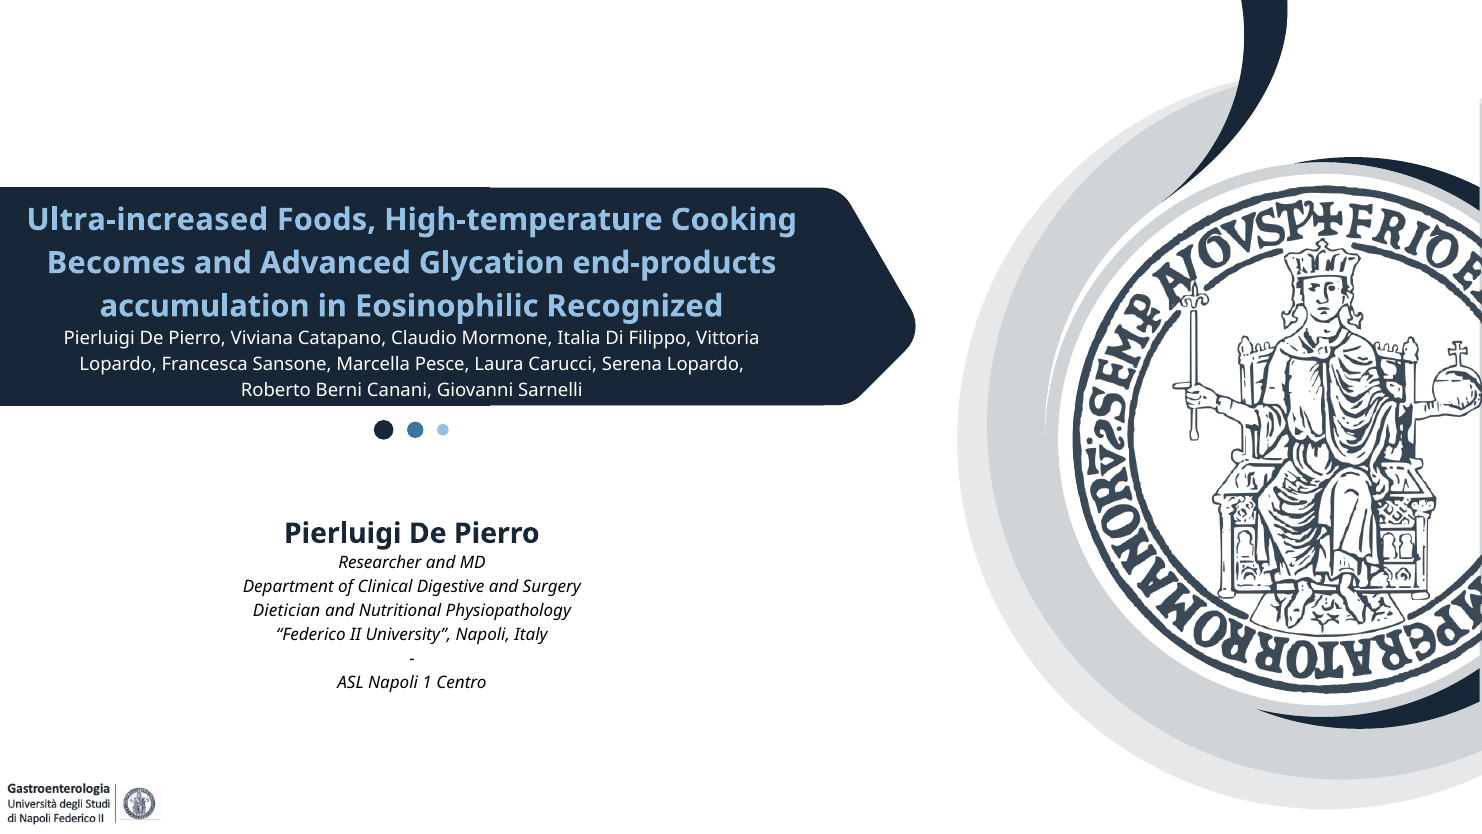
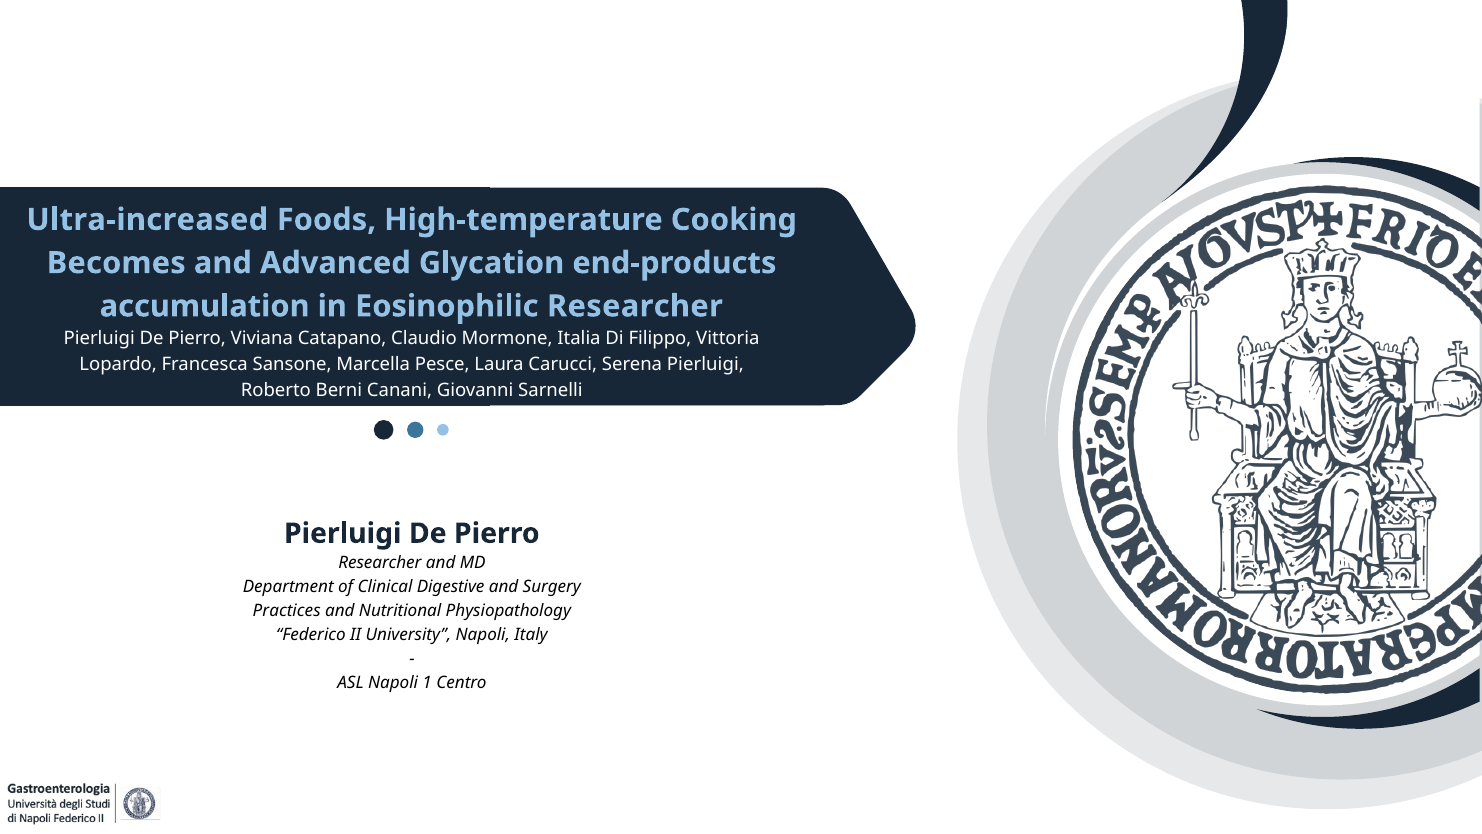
Eosinophilic Recognized: Recognized -> Researcher
Serena Lopardo: Lopardo -> Pierluigi
Dietician: Dietician -> Practices
